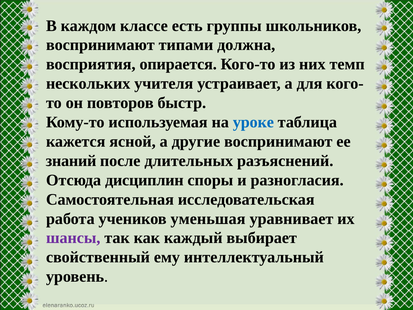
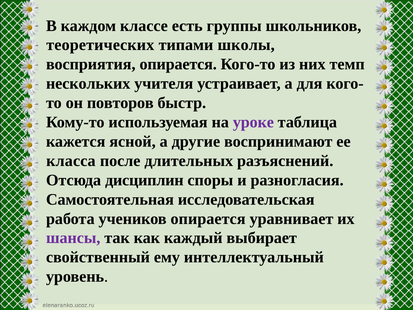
воспринимают at (100, 45): воспринимают -> теоретических
должна: должна -> школы
уроке colour: blue -> purple
знаний: знаний -> класса
учеников уменьшая: уменьшая -> опирается
